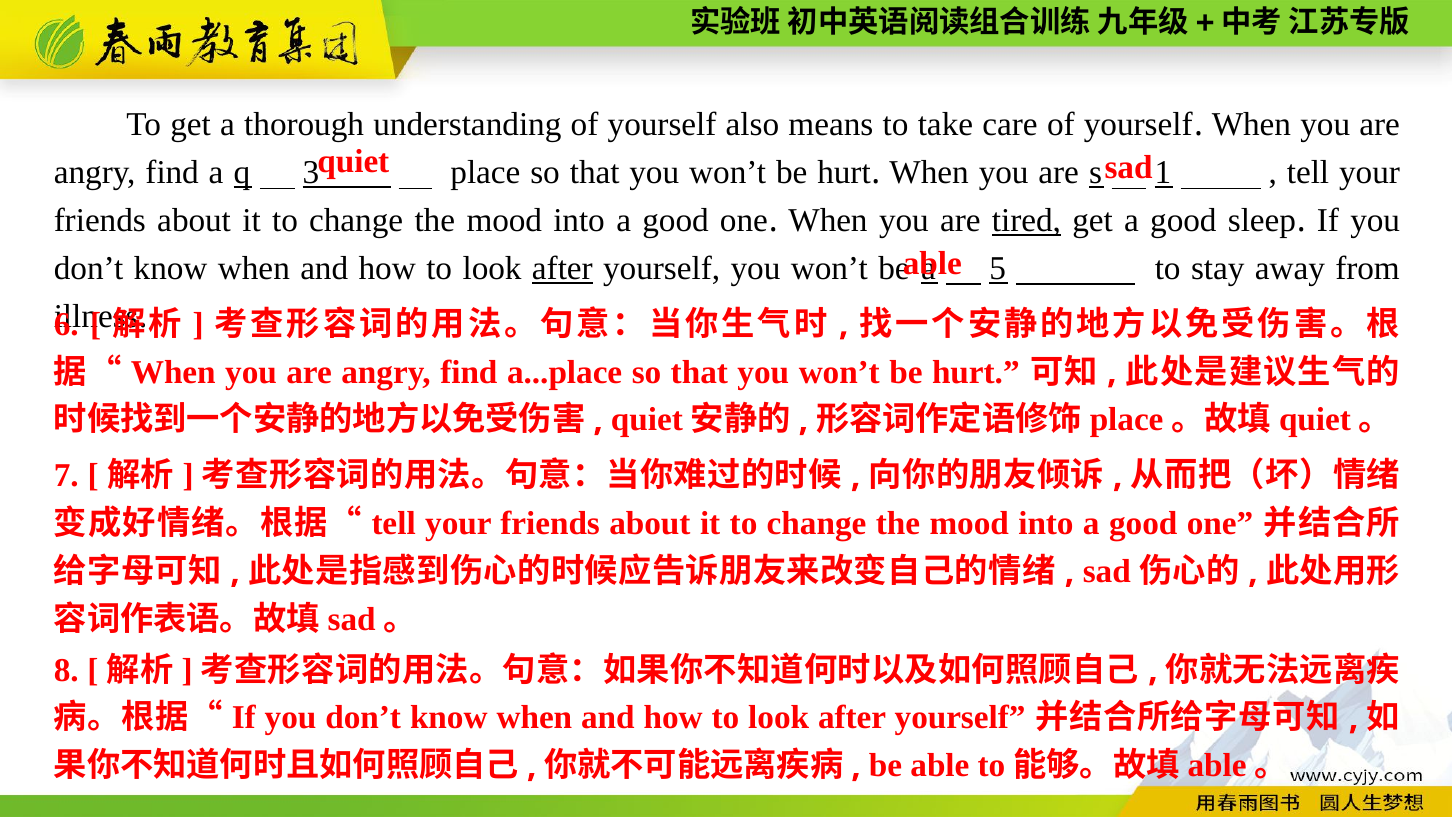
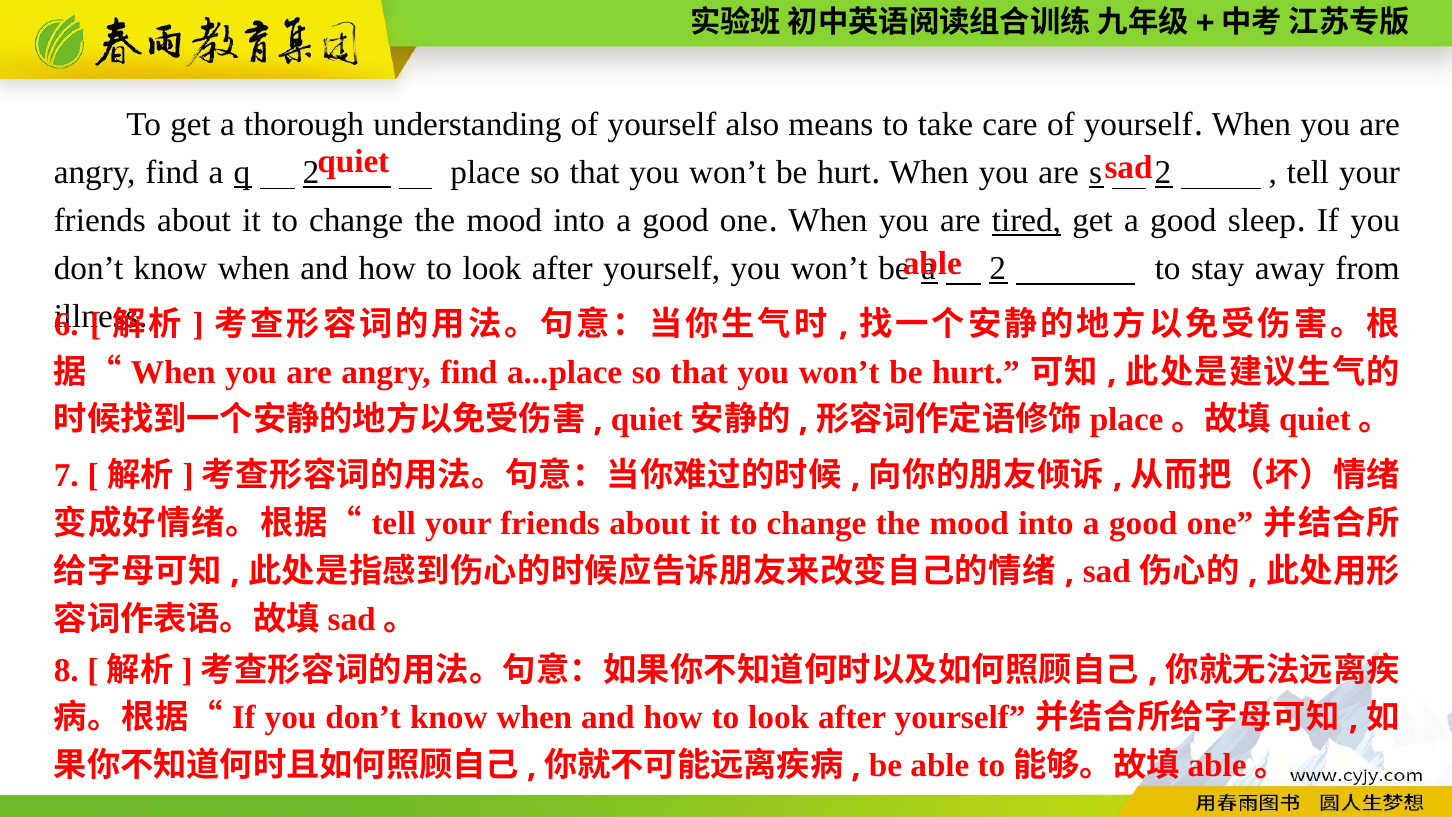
q 3: 3 -> 2
s 1: 1 -> 2
after at (562, 268) underline: present -> none
5 at (998, 268): 5 -> 2
